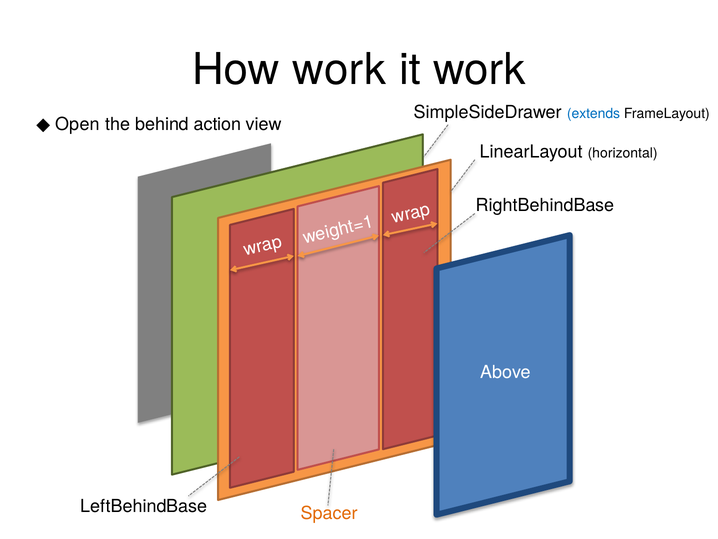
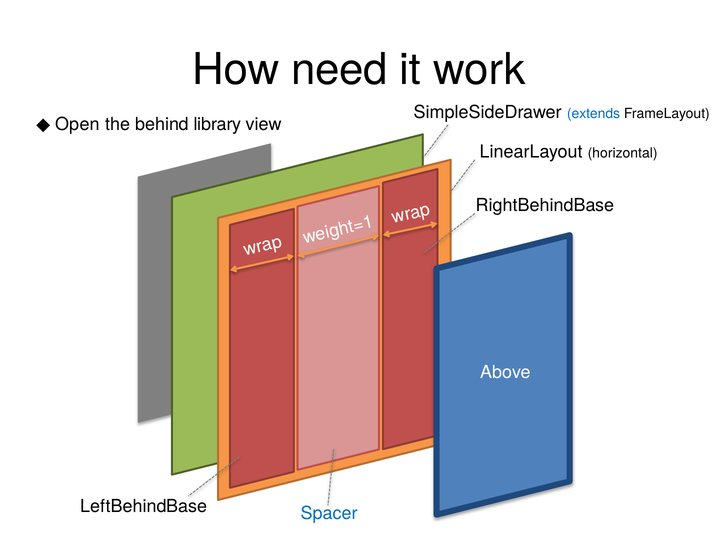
How work: work -> need
action: action -> library
Spacer colour: orange -> blue
